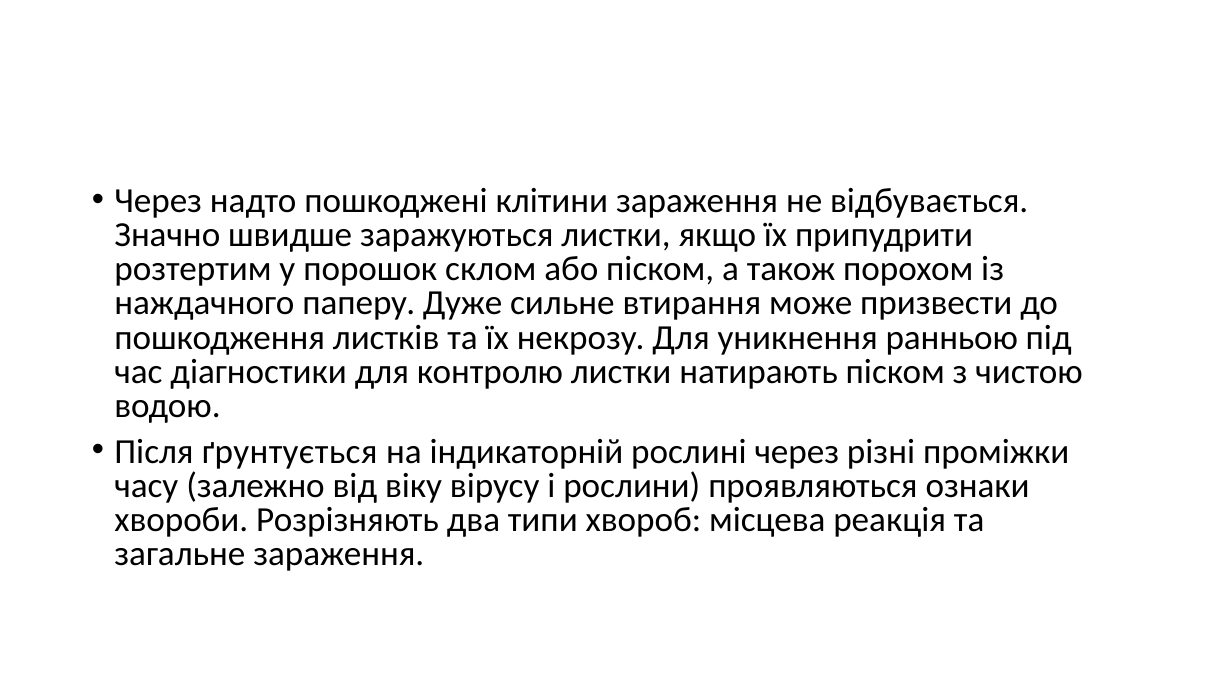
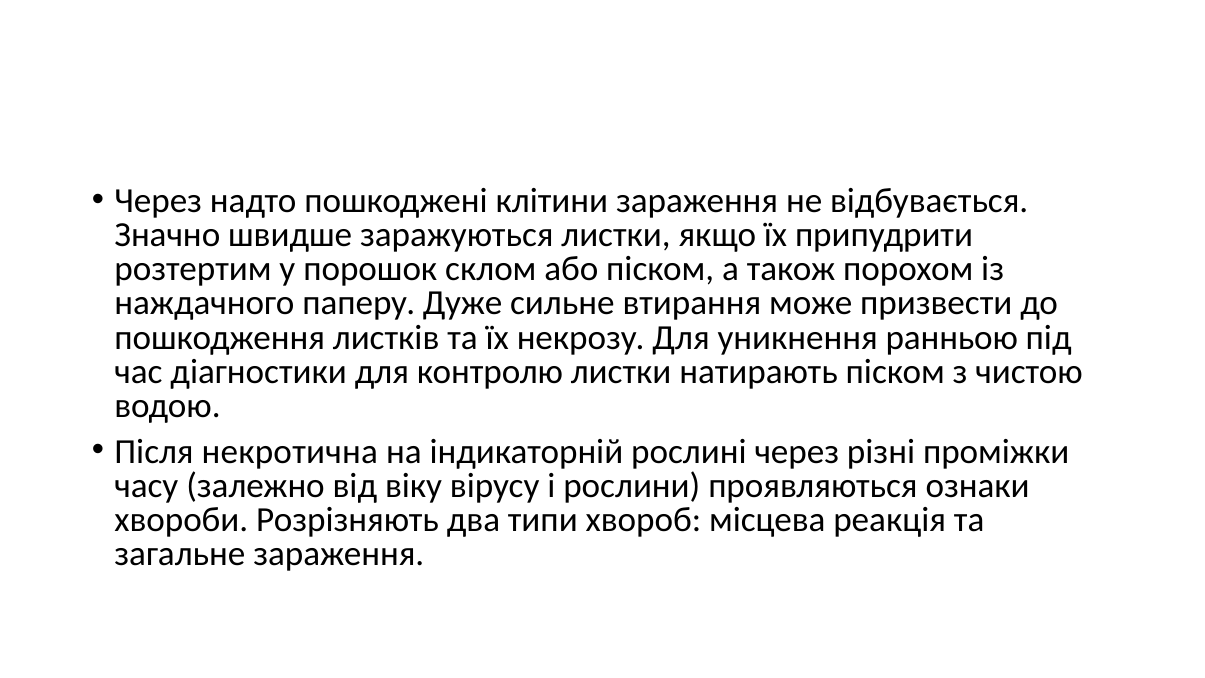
ґрунтується: ґрунтується -> некротична
